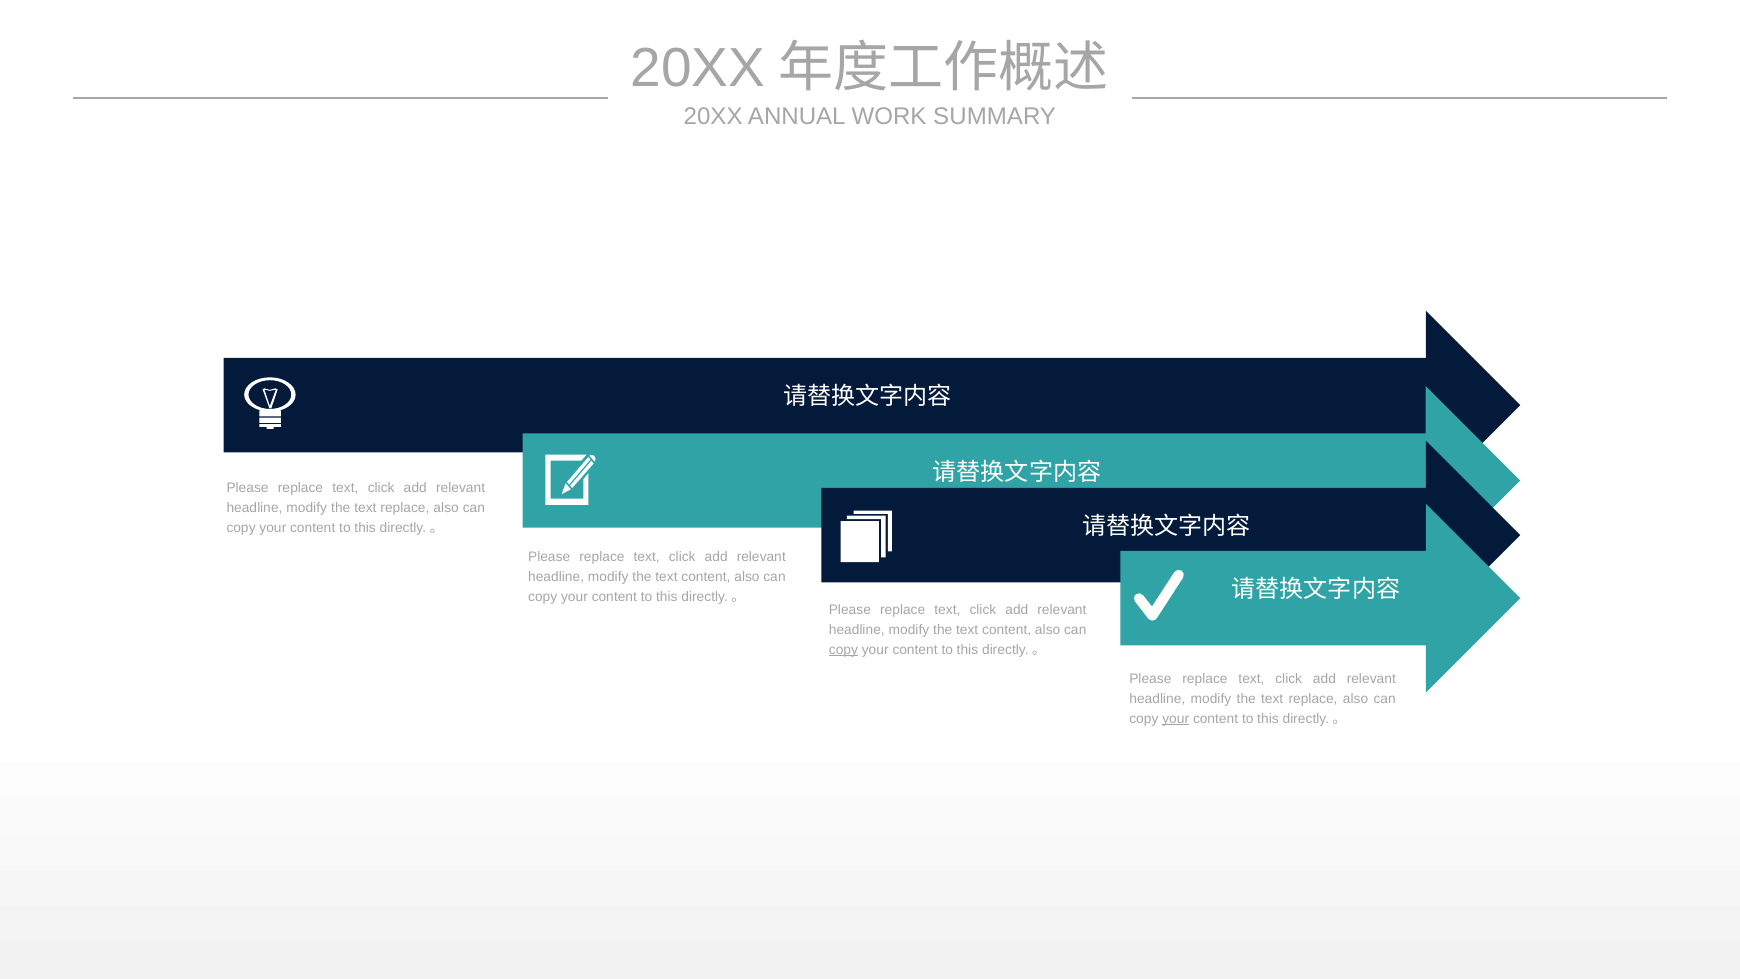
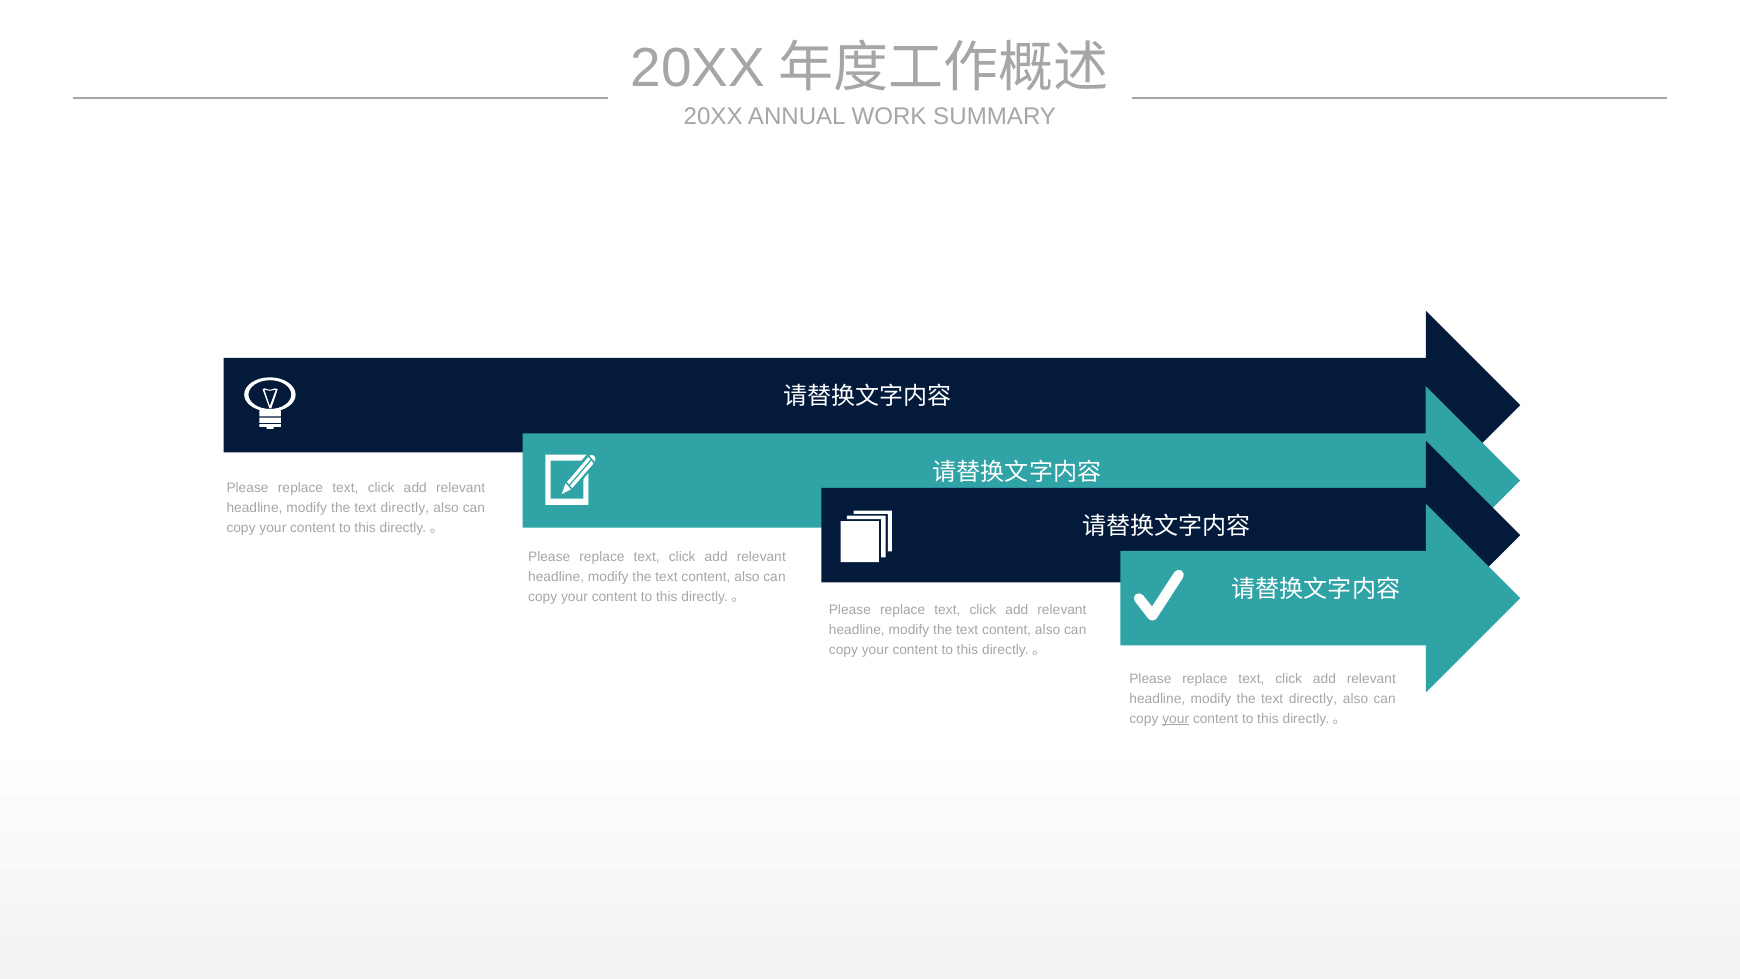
replace at (405, 508): replace -> directly
copy at (843, 649) underline: present -> none
replace at (1313, 699): replace -> directly
